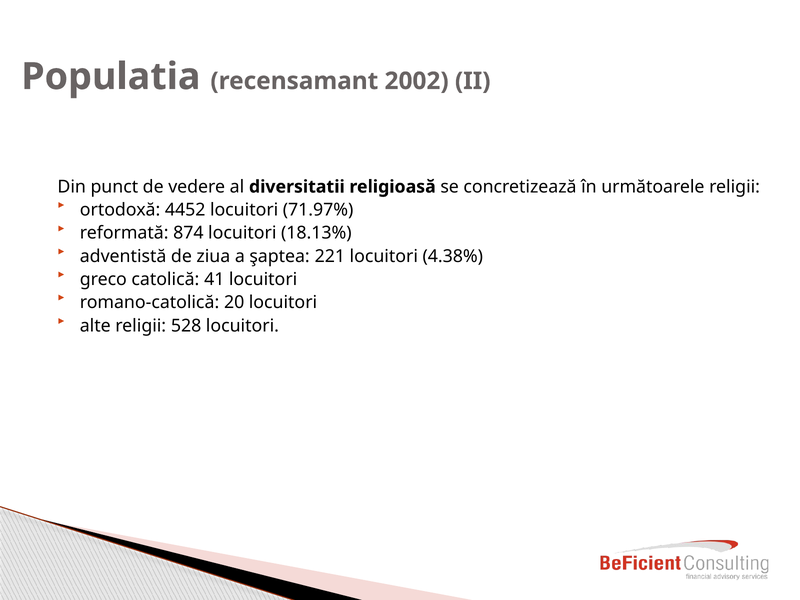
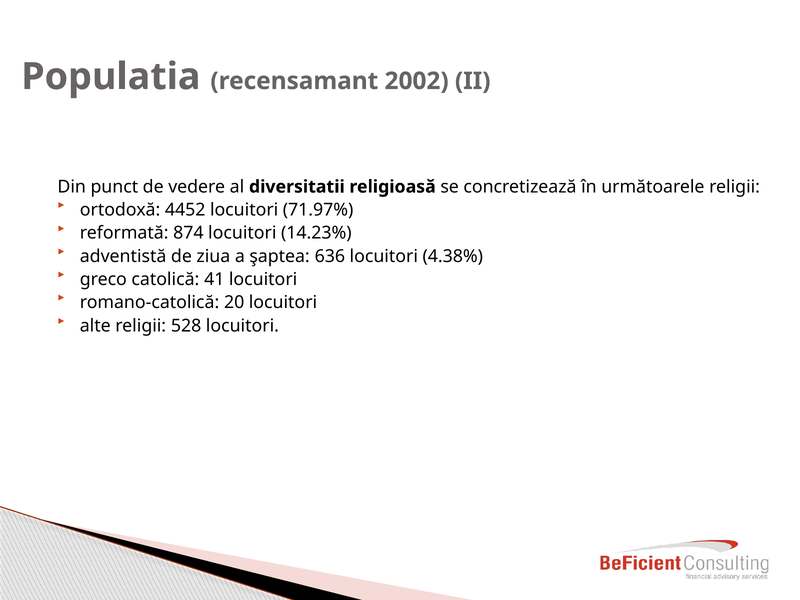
18.13%: 18.13% -> 14.23%
221: 221 -> 636
